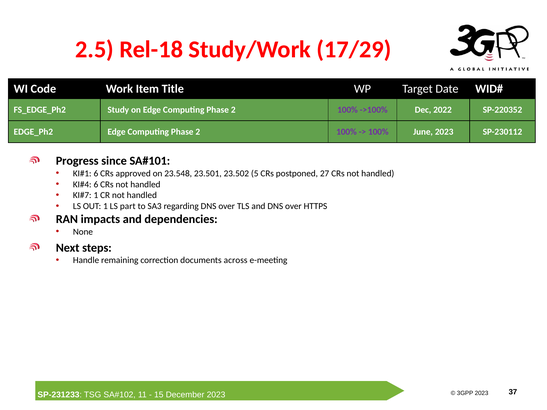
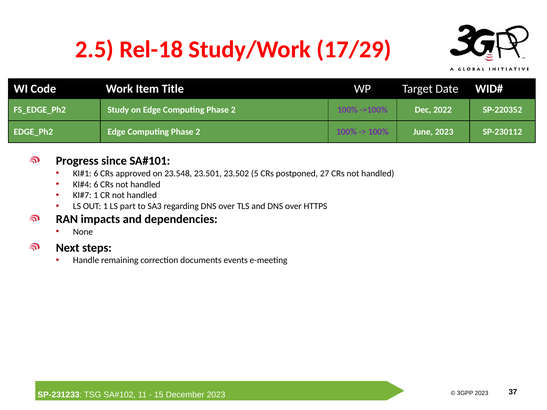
across: across -> events
